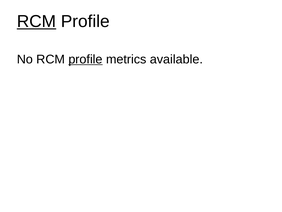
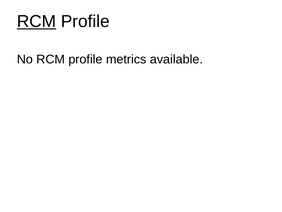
profile at (85, 59) underline: present -> none
